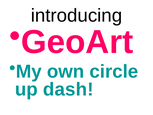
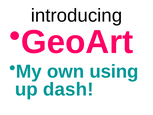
circle: circle -> using
